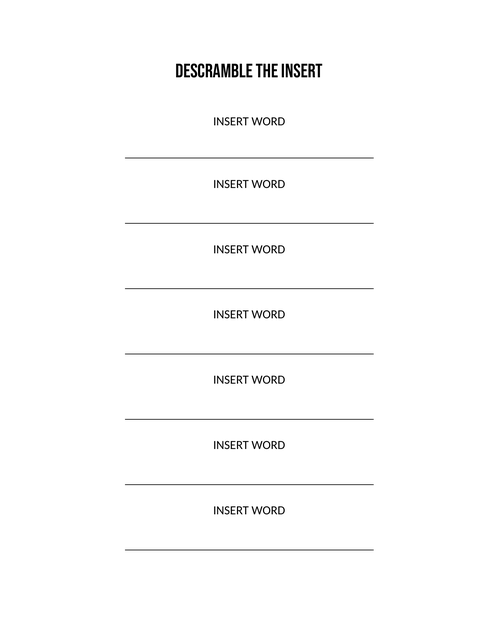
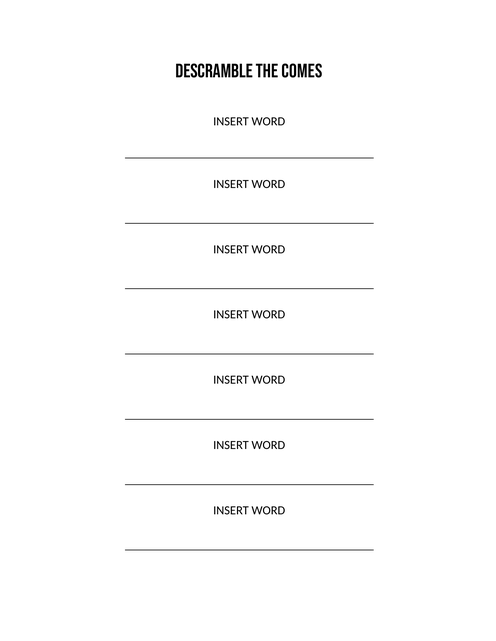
the insert: insert -> comes
